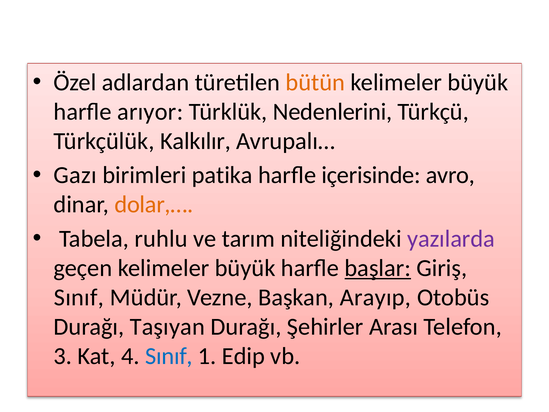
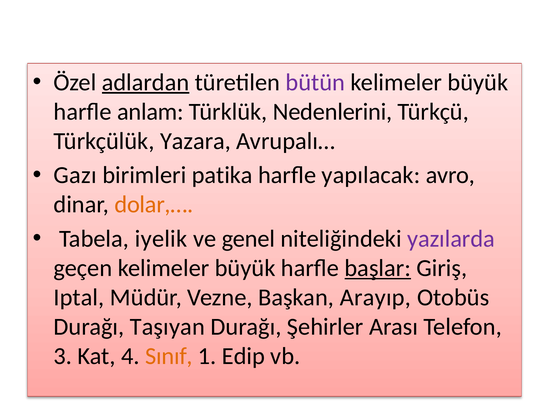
adlardan underline: none -> present
bütün colour: orange -> purple
arıyor: arıyor -> anlam
Kalkılır: Kalkılır -> Yazara
içerisinde: içerisinde -> yapılacak
ruhlu: ruhlu -> iyelik
tarım: tarım -> genel
Sınıf at (79, 297): Sınıf -> Iptal
Sınıf at (169, 356) colour: blue -> orange
